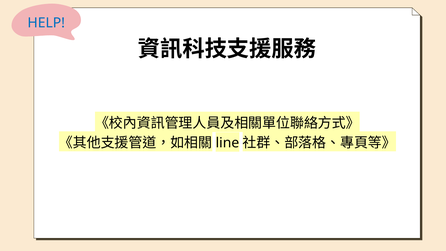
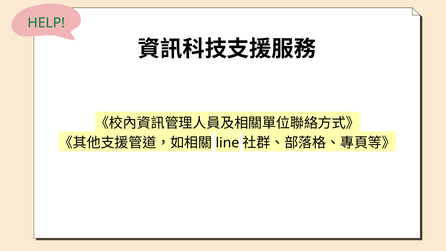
HELP colour: blue -> green
